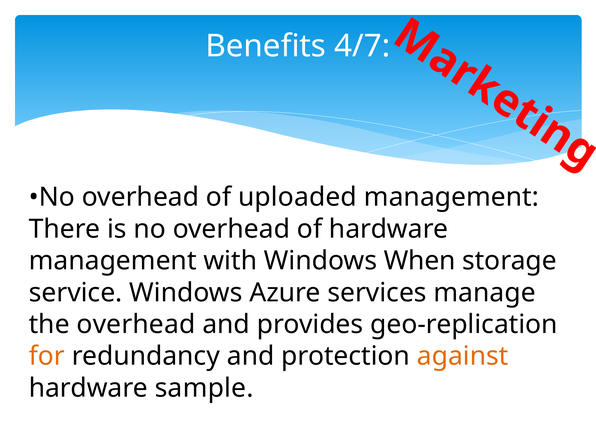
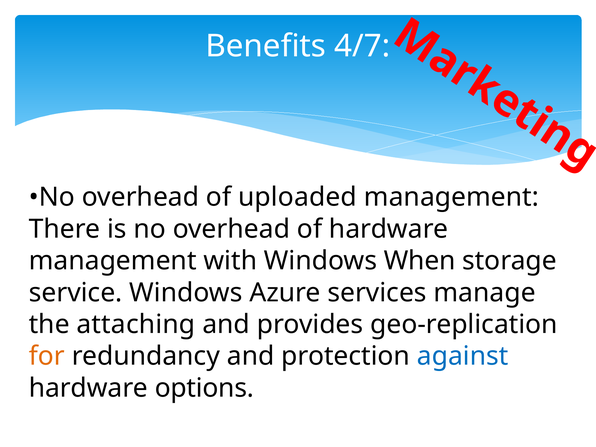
the overhead: overhead -> attaching
against colour: orange -> blue
sample: sample -> options
